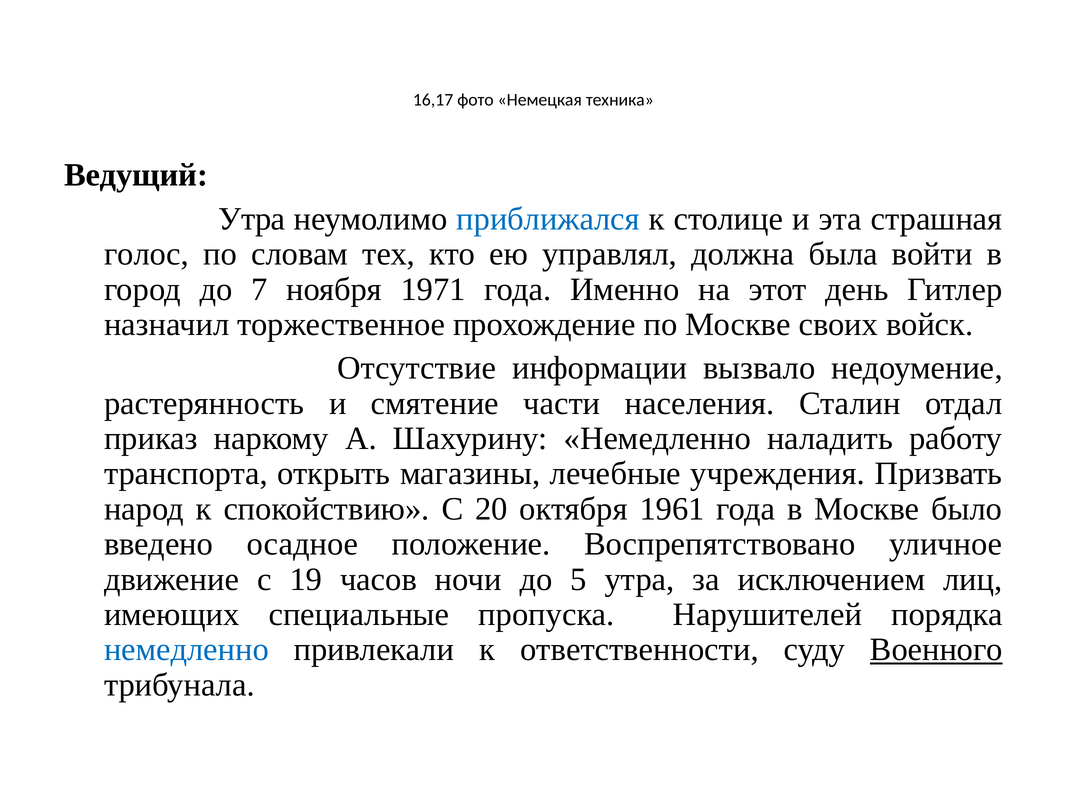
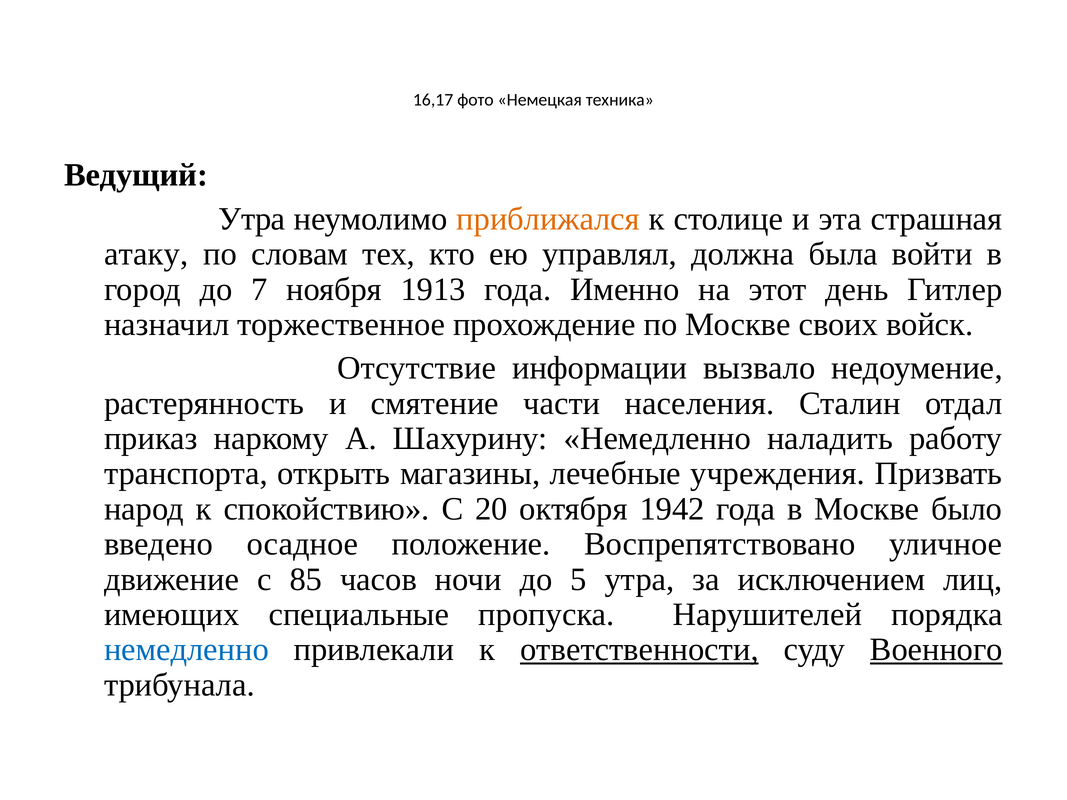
приближался colour: blue -> orange
голос: голос -> атаку
1971: 1971 -> 1913
1961: 1961 -> 1942
19: 19 -> 85
ответственности underline: none -> present
